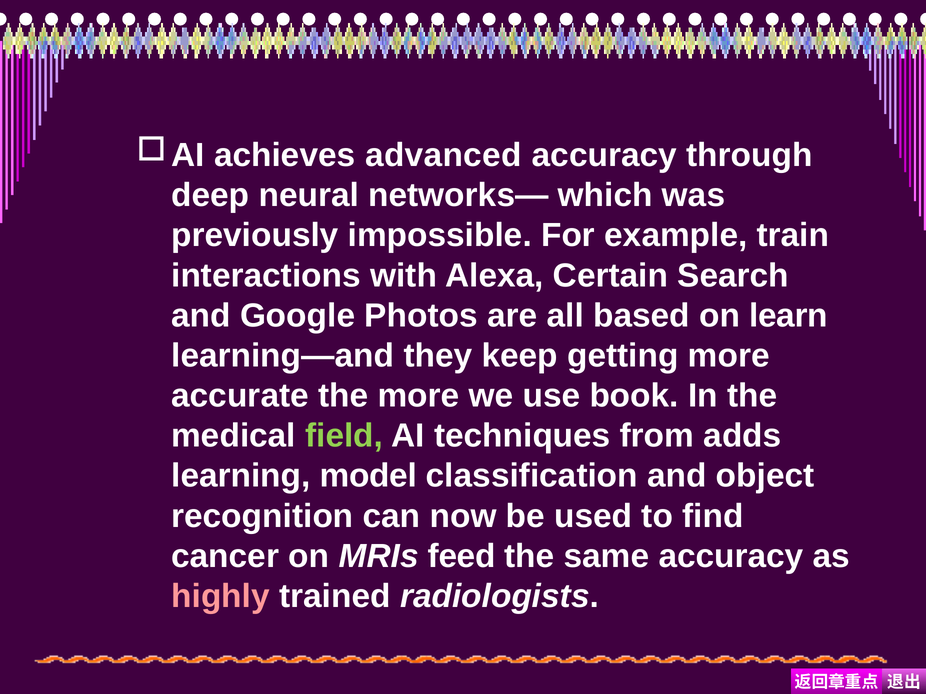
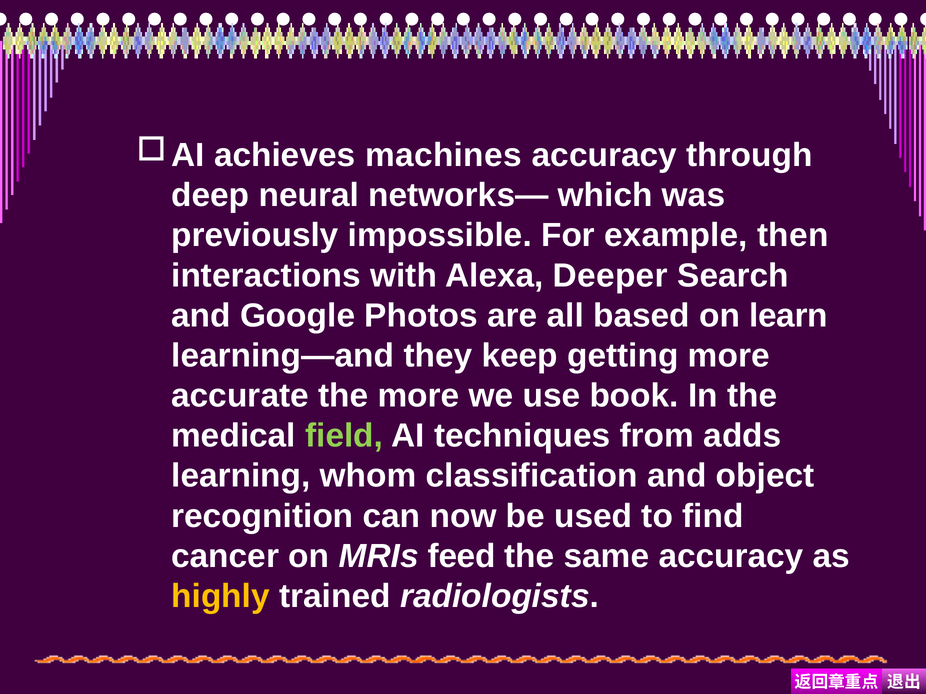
advanced: advanced -> machines
train: train -> then
Certain: Certain -> Deeper
model: model -> whom
highly colour: pink -> yellow
